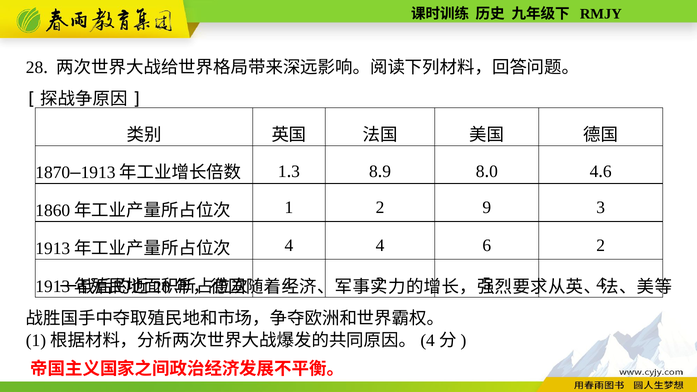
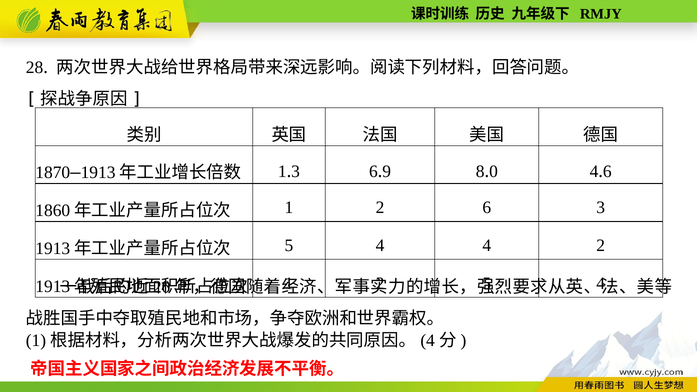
3 8: 8 -> 6
2 9: 9 -> 6
4 at (289, 245): 4 -> 5
4 6: 6 -> 4
